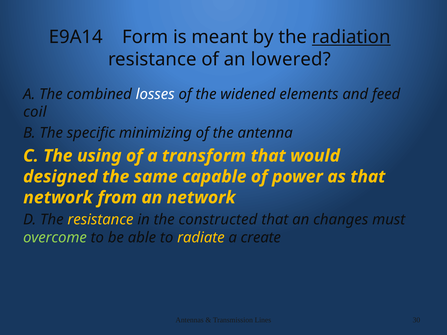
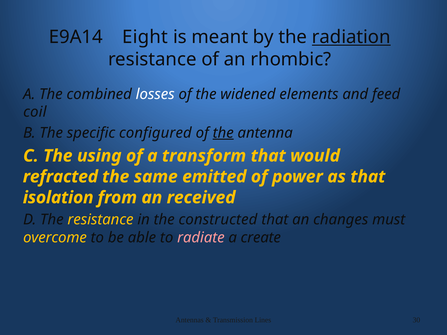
Form: Form -> Eight
lowered: lowered -> rhombic
minimizing: minimizing -> configured
the at (223, 133) underline: none -> present
designed: designed -> refracted
capable: capable -> emitted
network at (58, 198): network -> isolation
an network: network -> received
overcome colour: light green -> yellow
radiate colour: yellow -> pink
